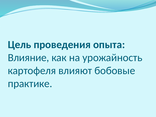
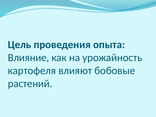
практике: практике -> растений
